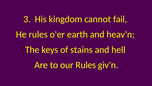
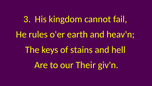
our Rules: Rules -> Their
